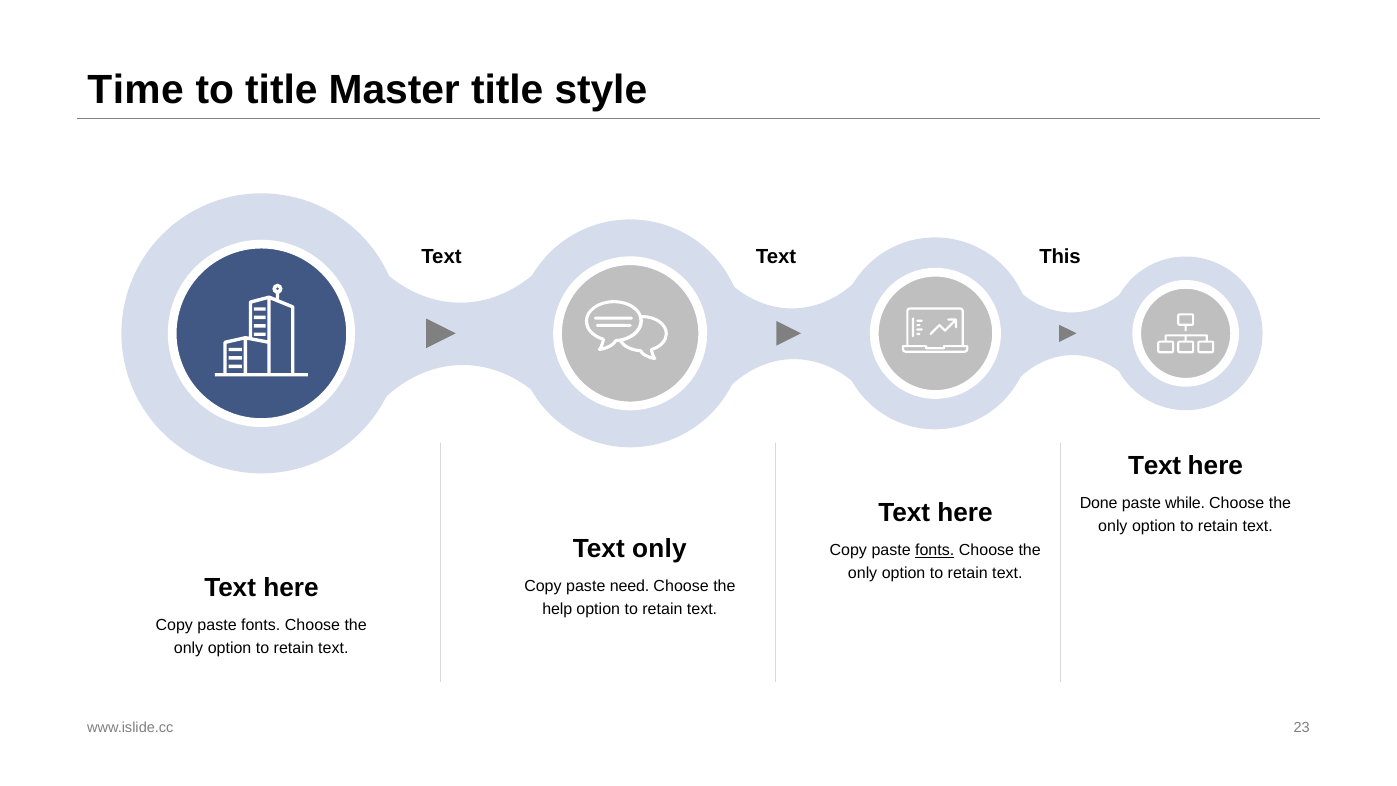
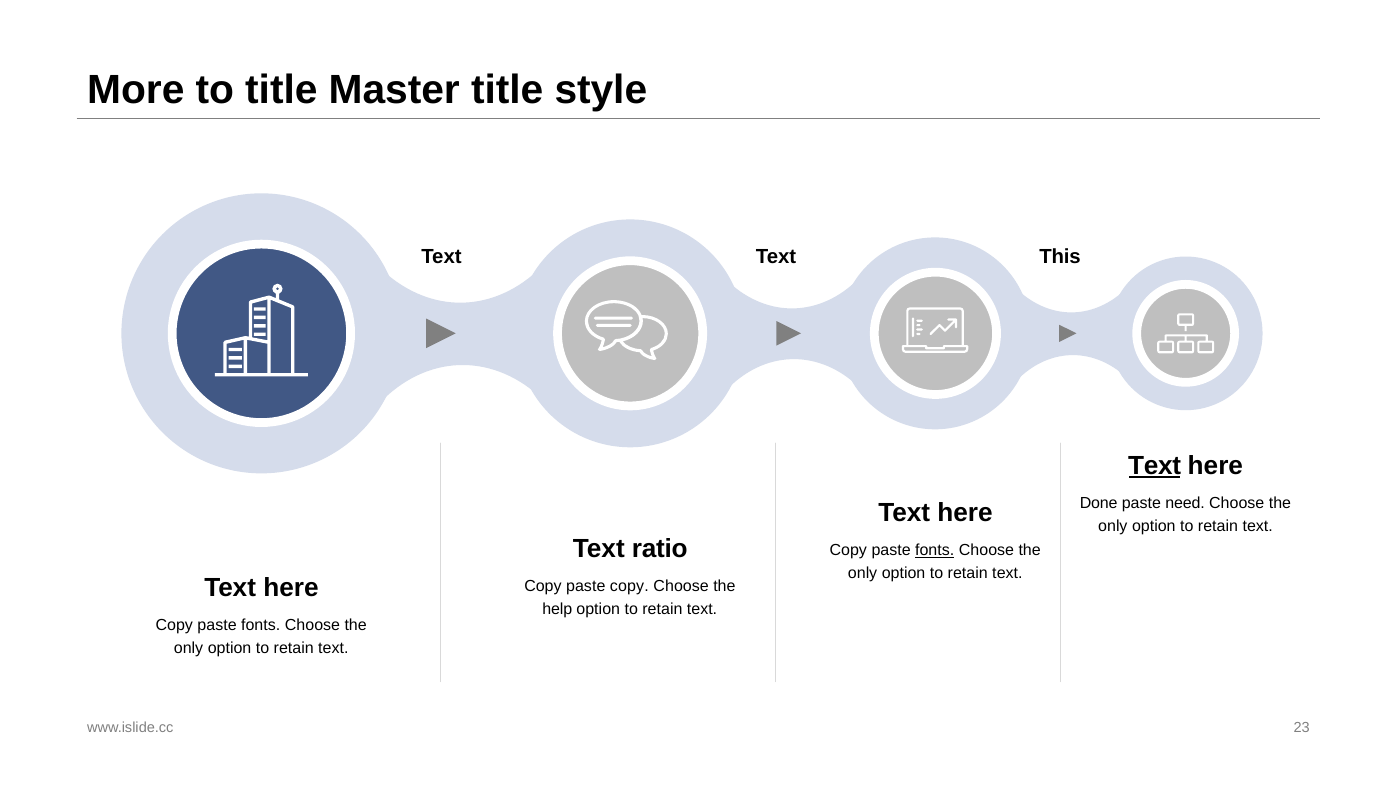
Time: Time -> More
Text at (1155, 466) underline: none -> present
while: while -> need
Text only: only -> ratio
paste need: need -> copy
